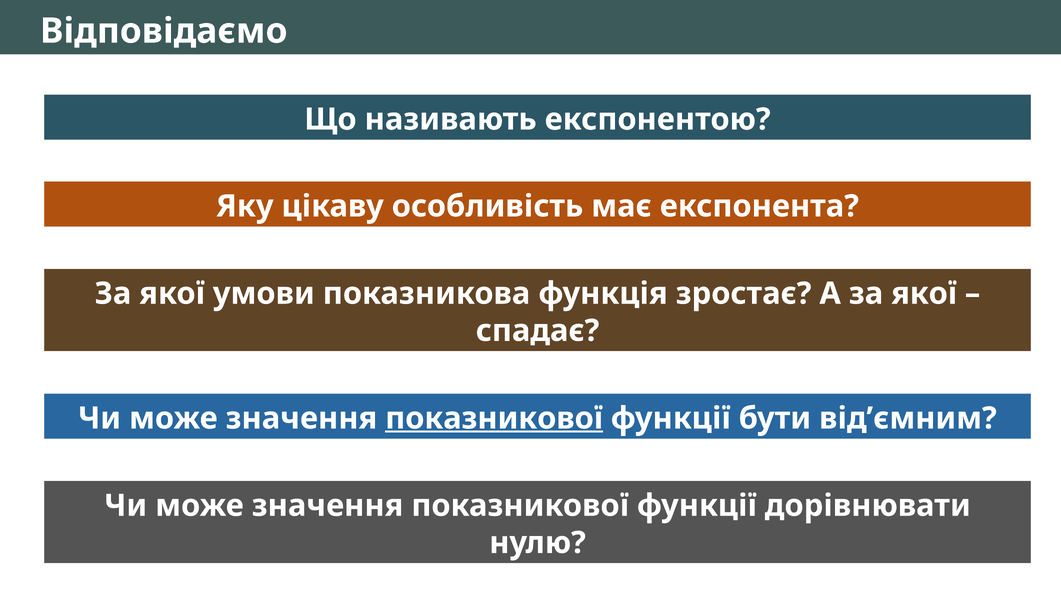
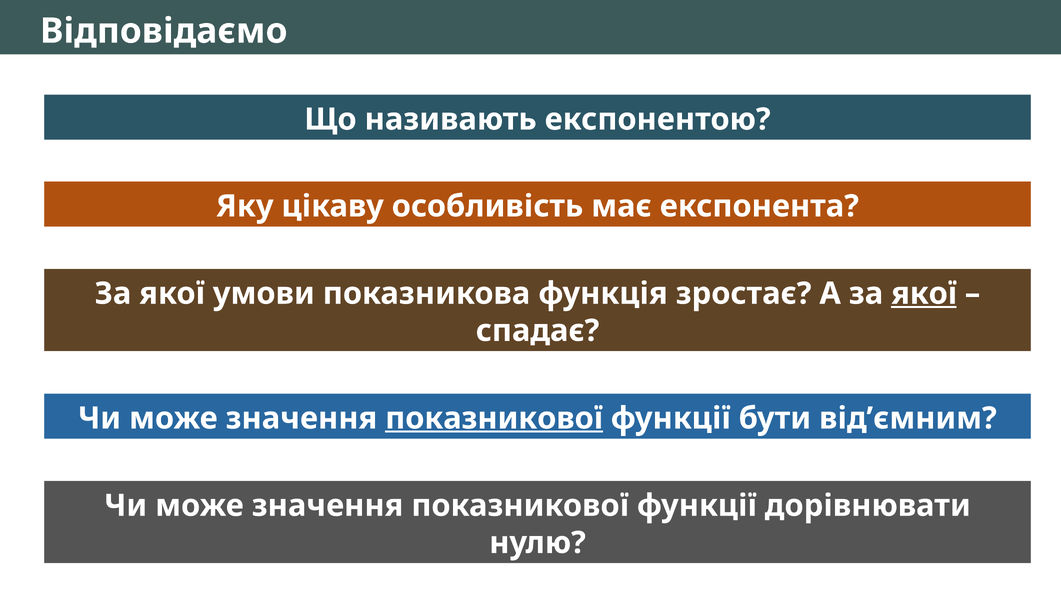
якої at (924, 293) underline: none -> present
